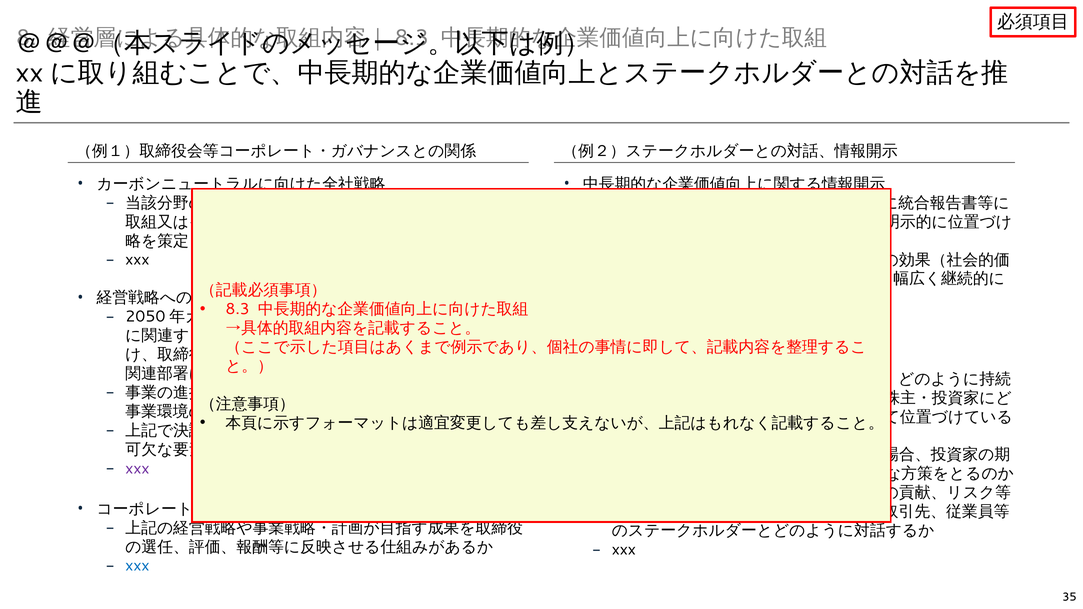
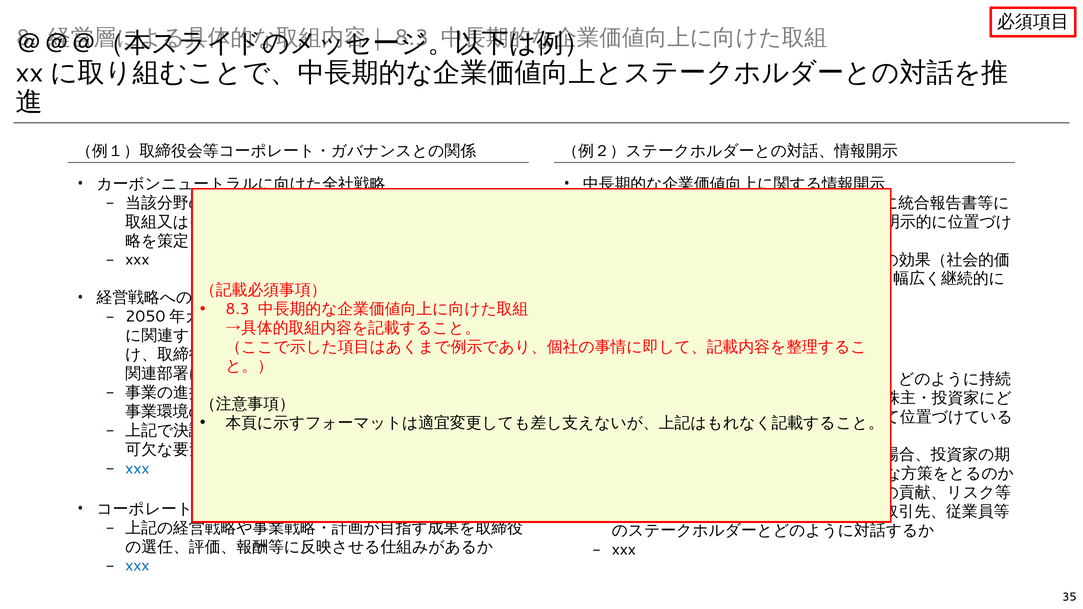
xxx at (137, 468) colour: purple -> blue
